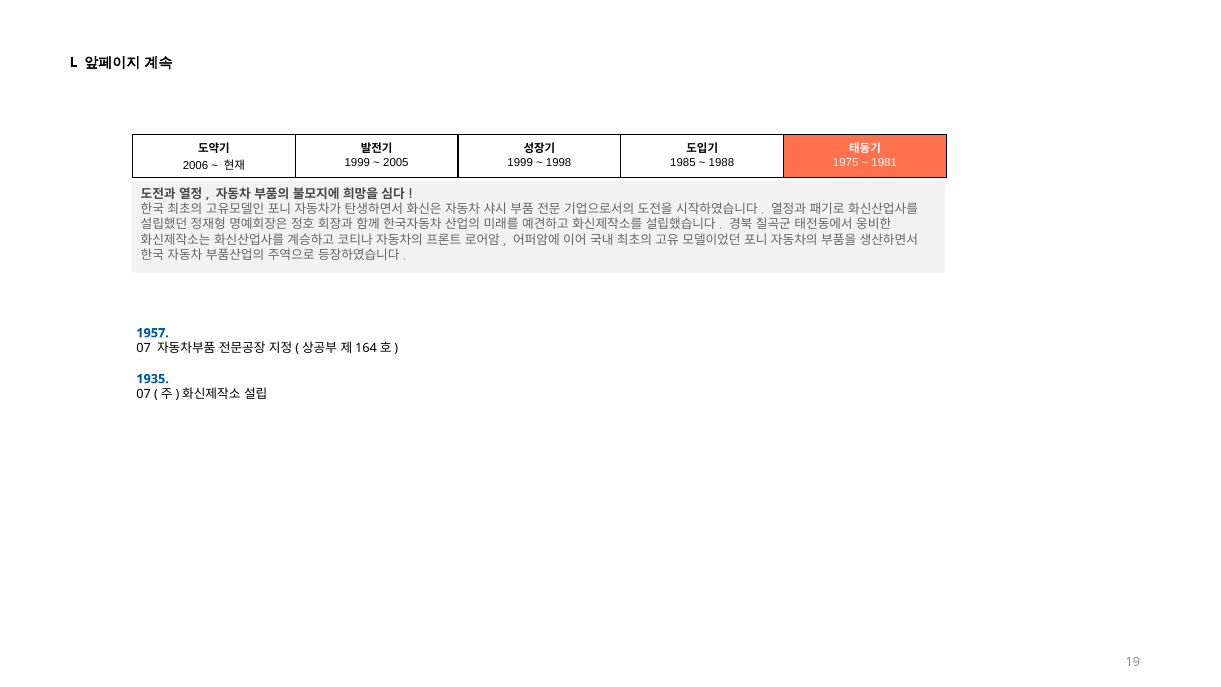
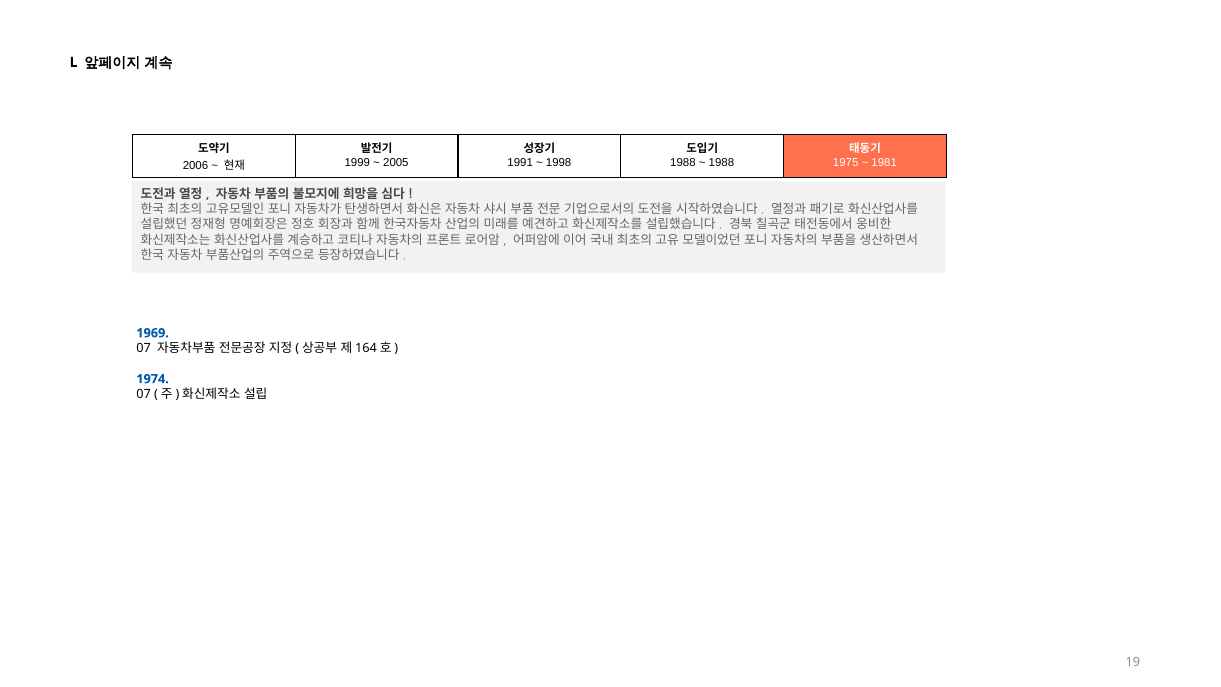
1999 at (520, 163): 1999 -> 1991
1985 at (683, 163): 1985 -> 1988
1957: 1957 -> 1969
1935: 1935 -> 1974
